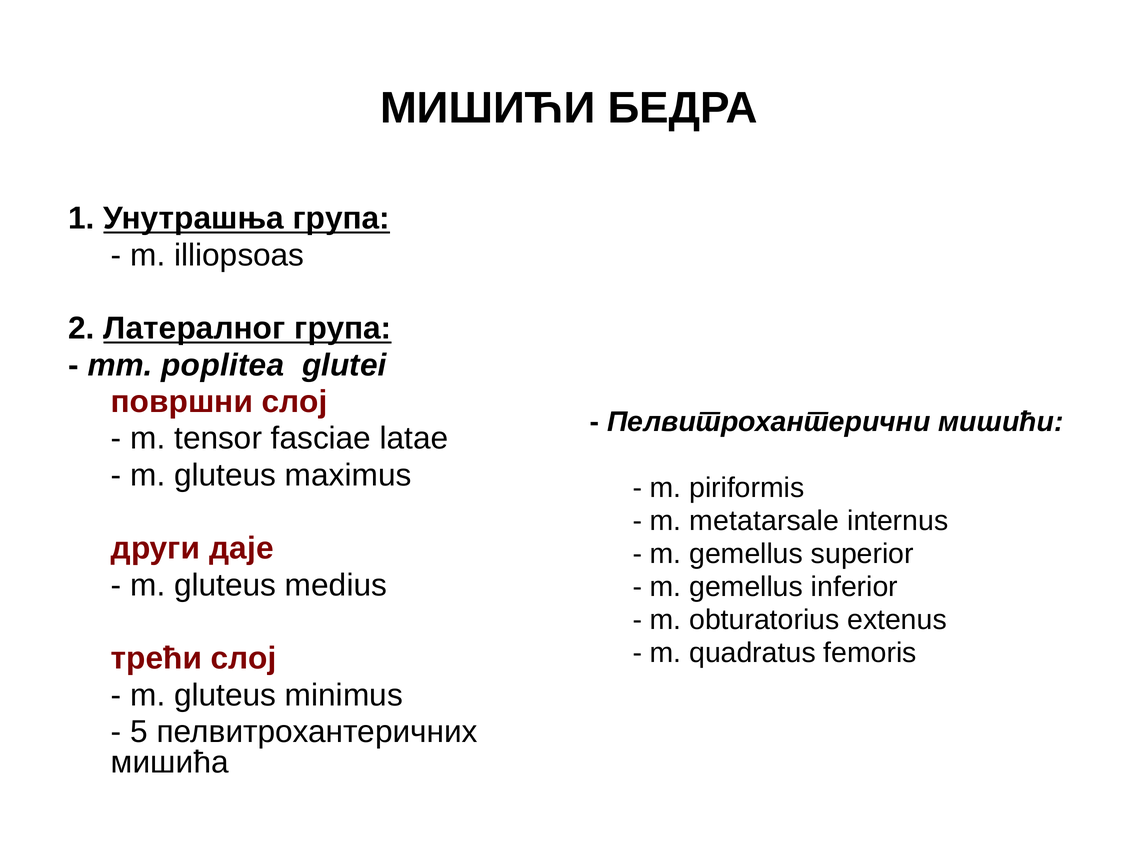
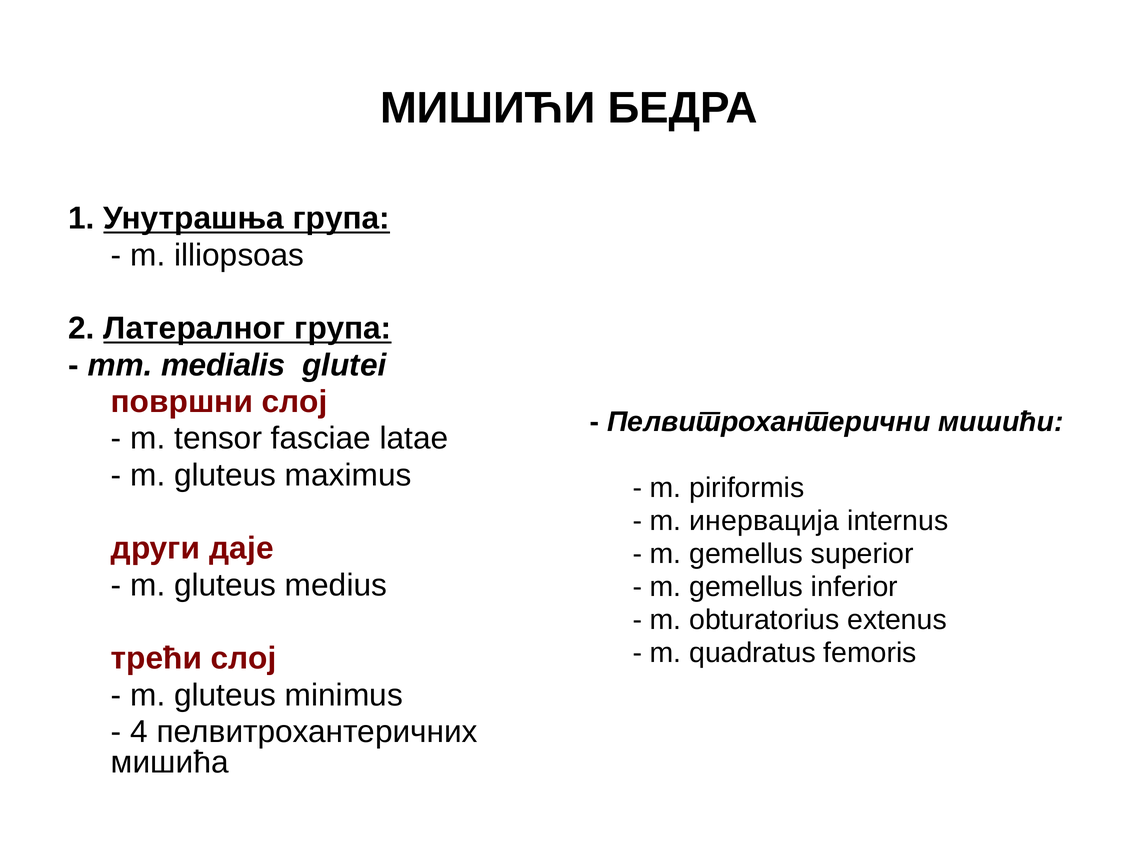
poplitea: poplitea -> medialis
metatarsale: metatarsale -> инервација
5: 5 -> 4
